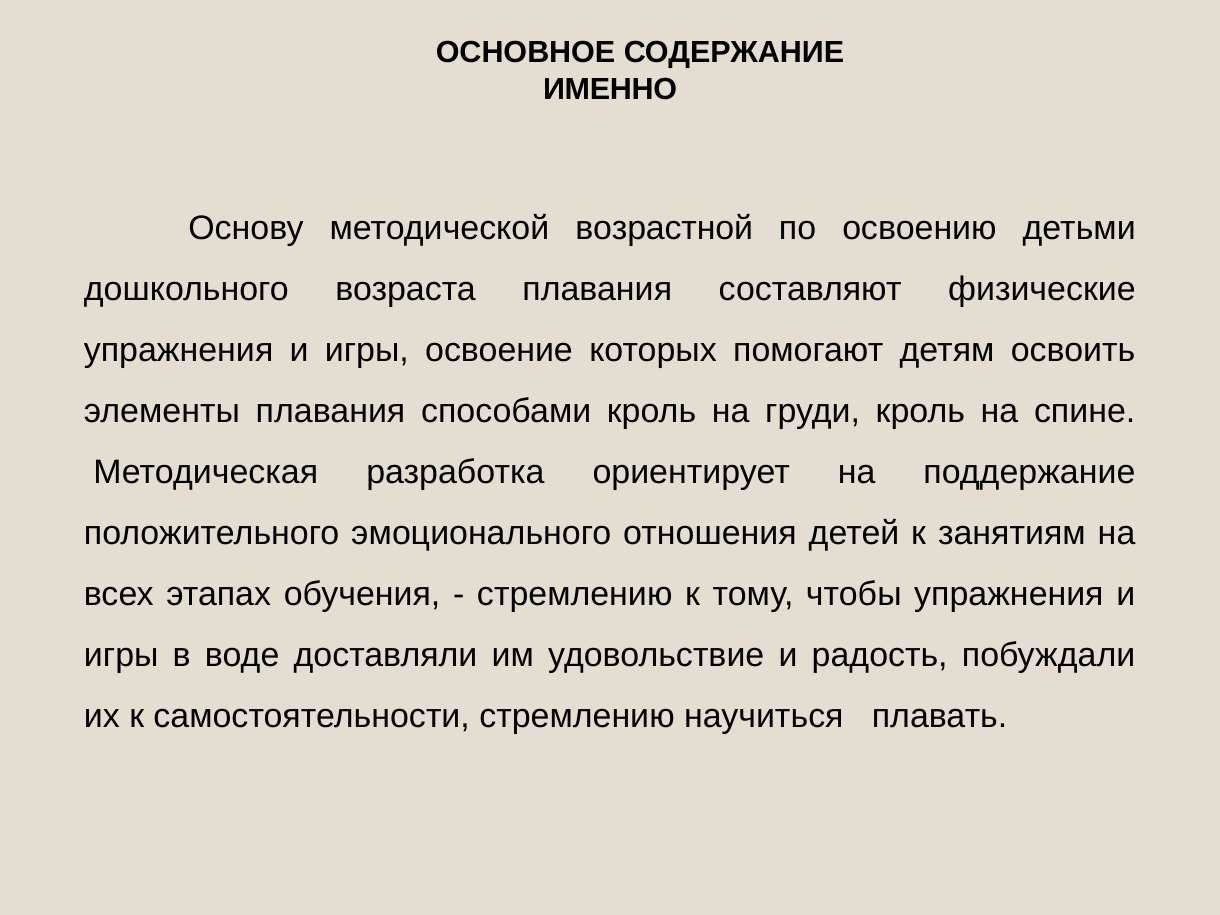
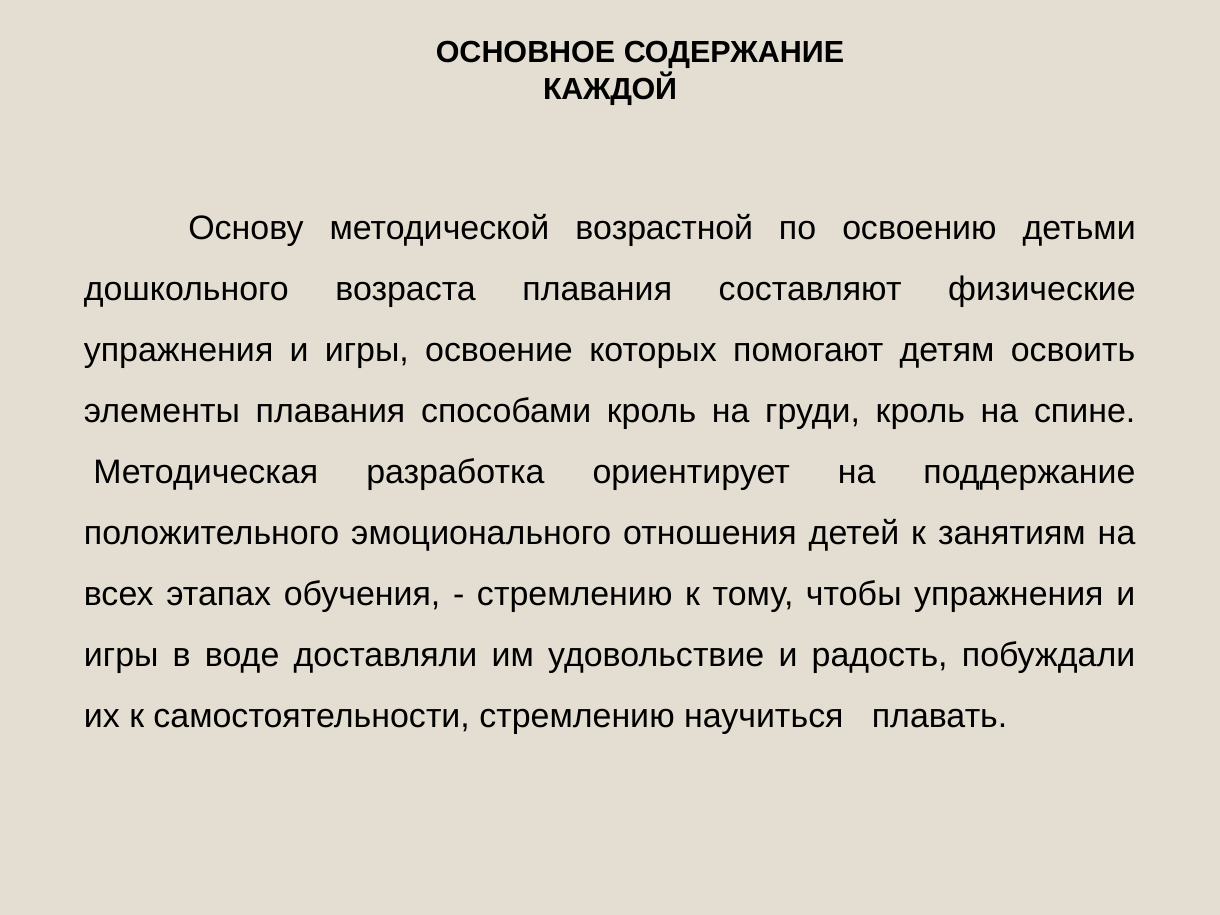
ИМЕННО: ИМЕННО -> КАЖДОЙ
